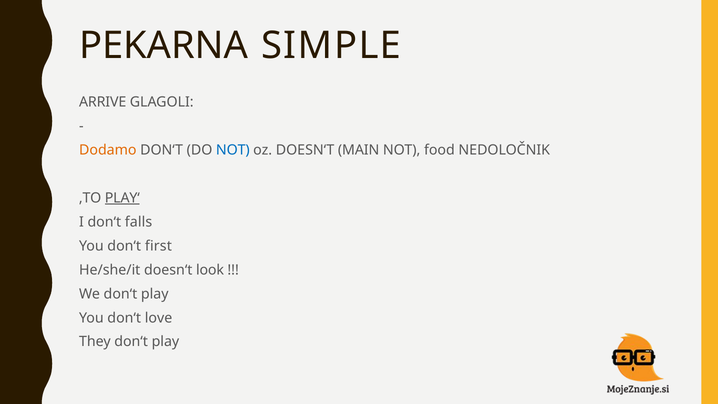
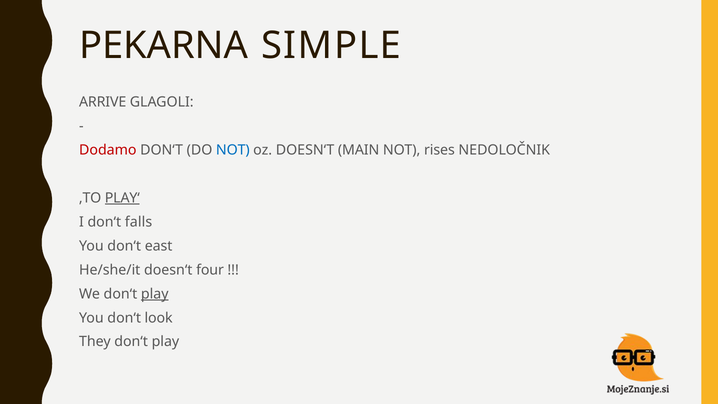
Dodamo colour: orange -> red
food: food -> rises
first: first -> east
look: look -> four
play at (155, 294) underline: none -> present
love: love -> look
